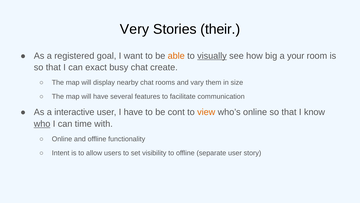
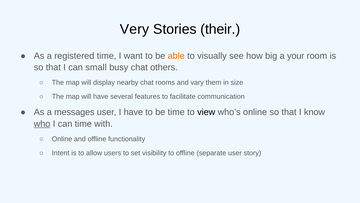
registered goal: goal -> time
visually underline: present -> none
exact: exact -> small
create: create -> others
interactive: interactive -> messages
be cont: cont -> time
view colour: orange -> black
